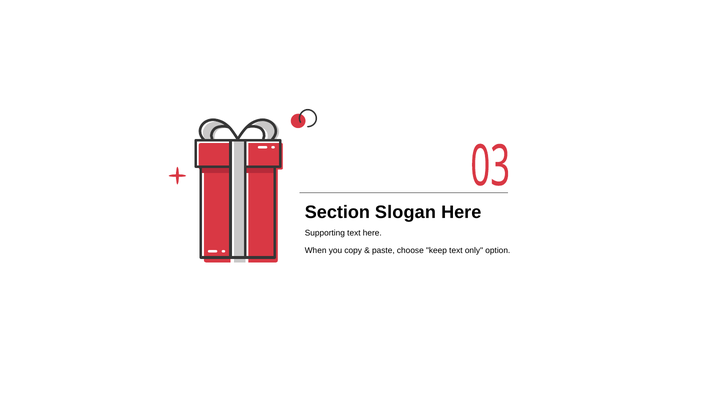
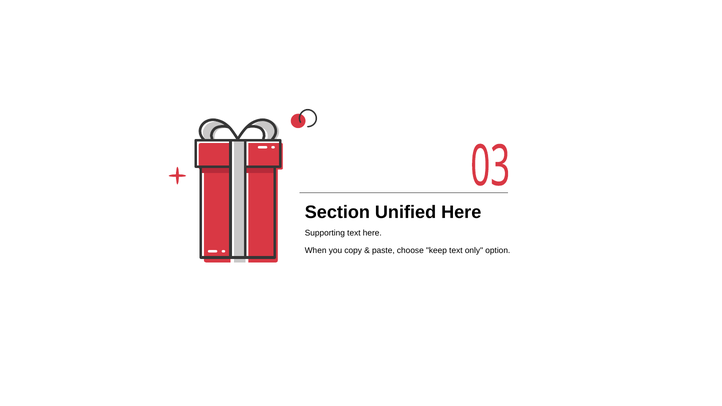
Slogan: Slogan -> Unified
